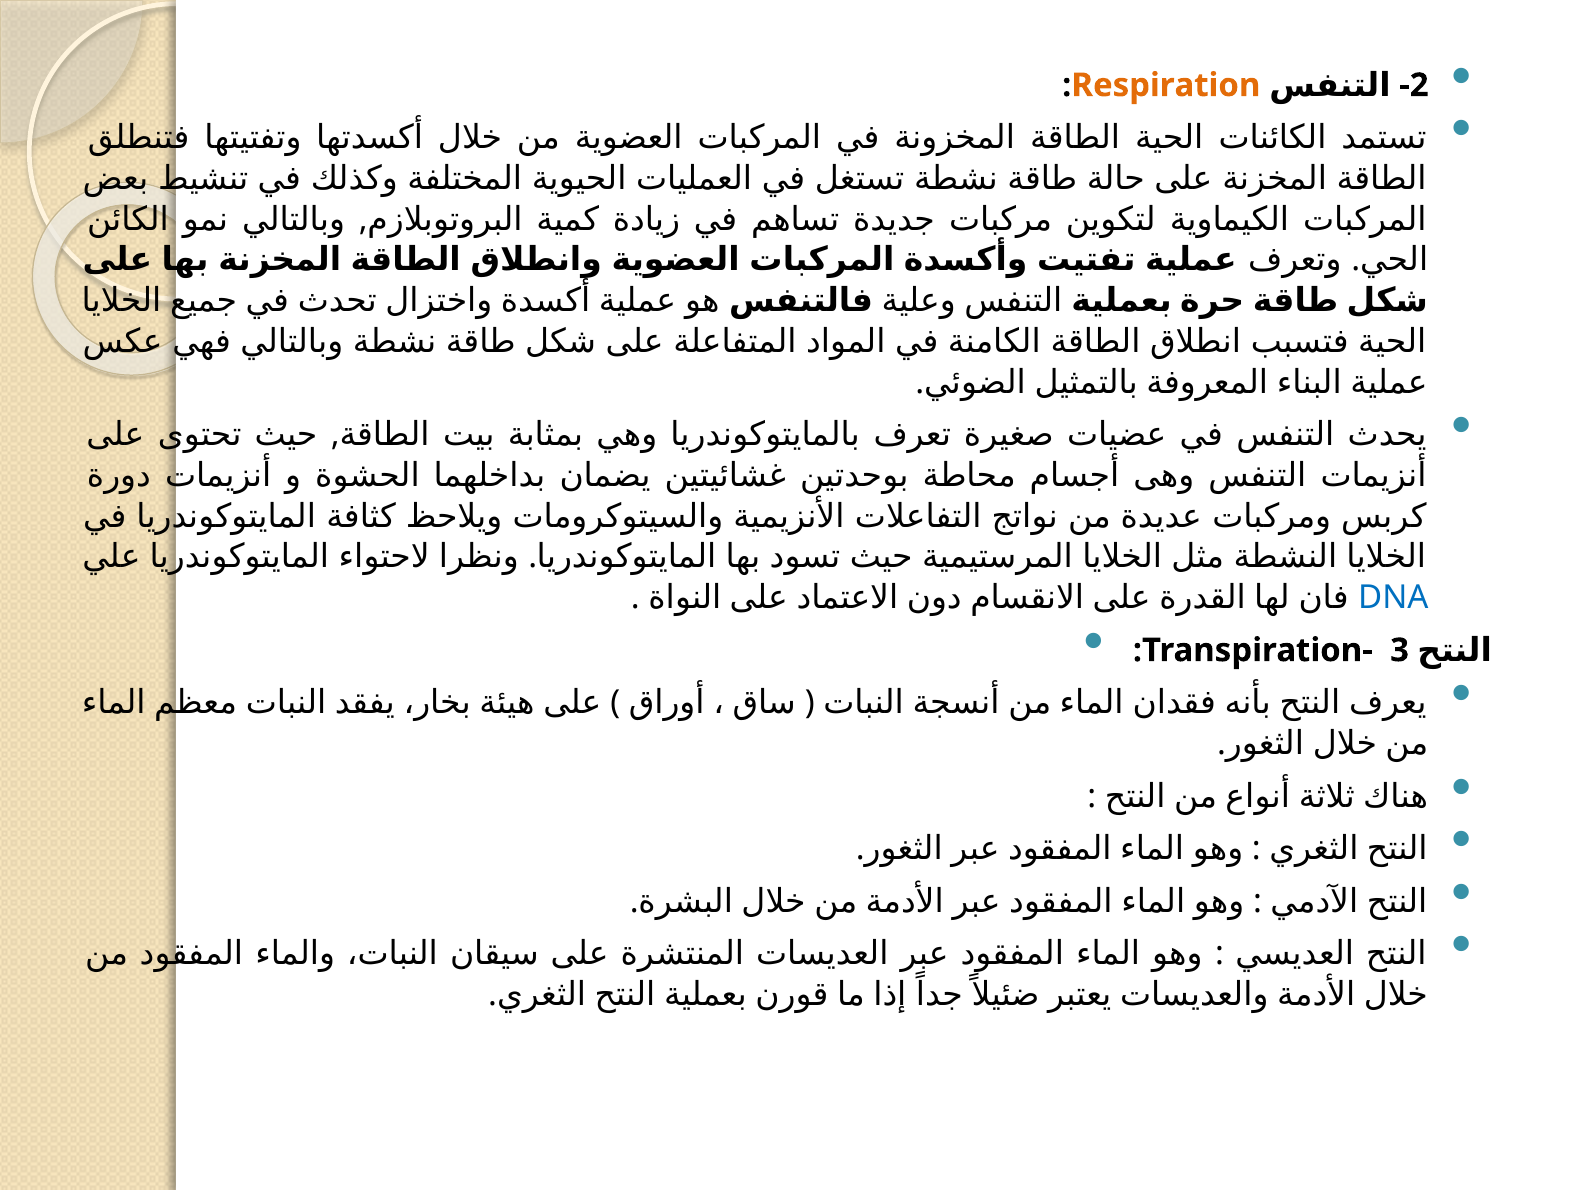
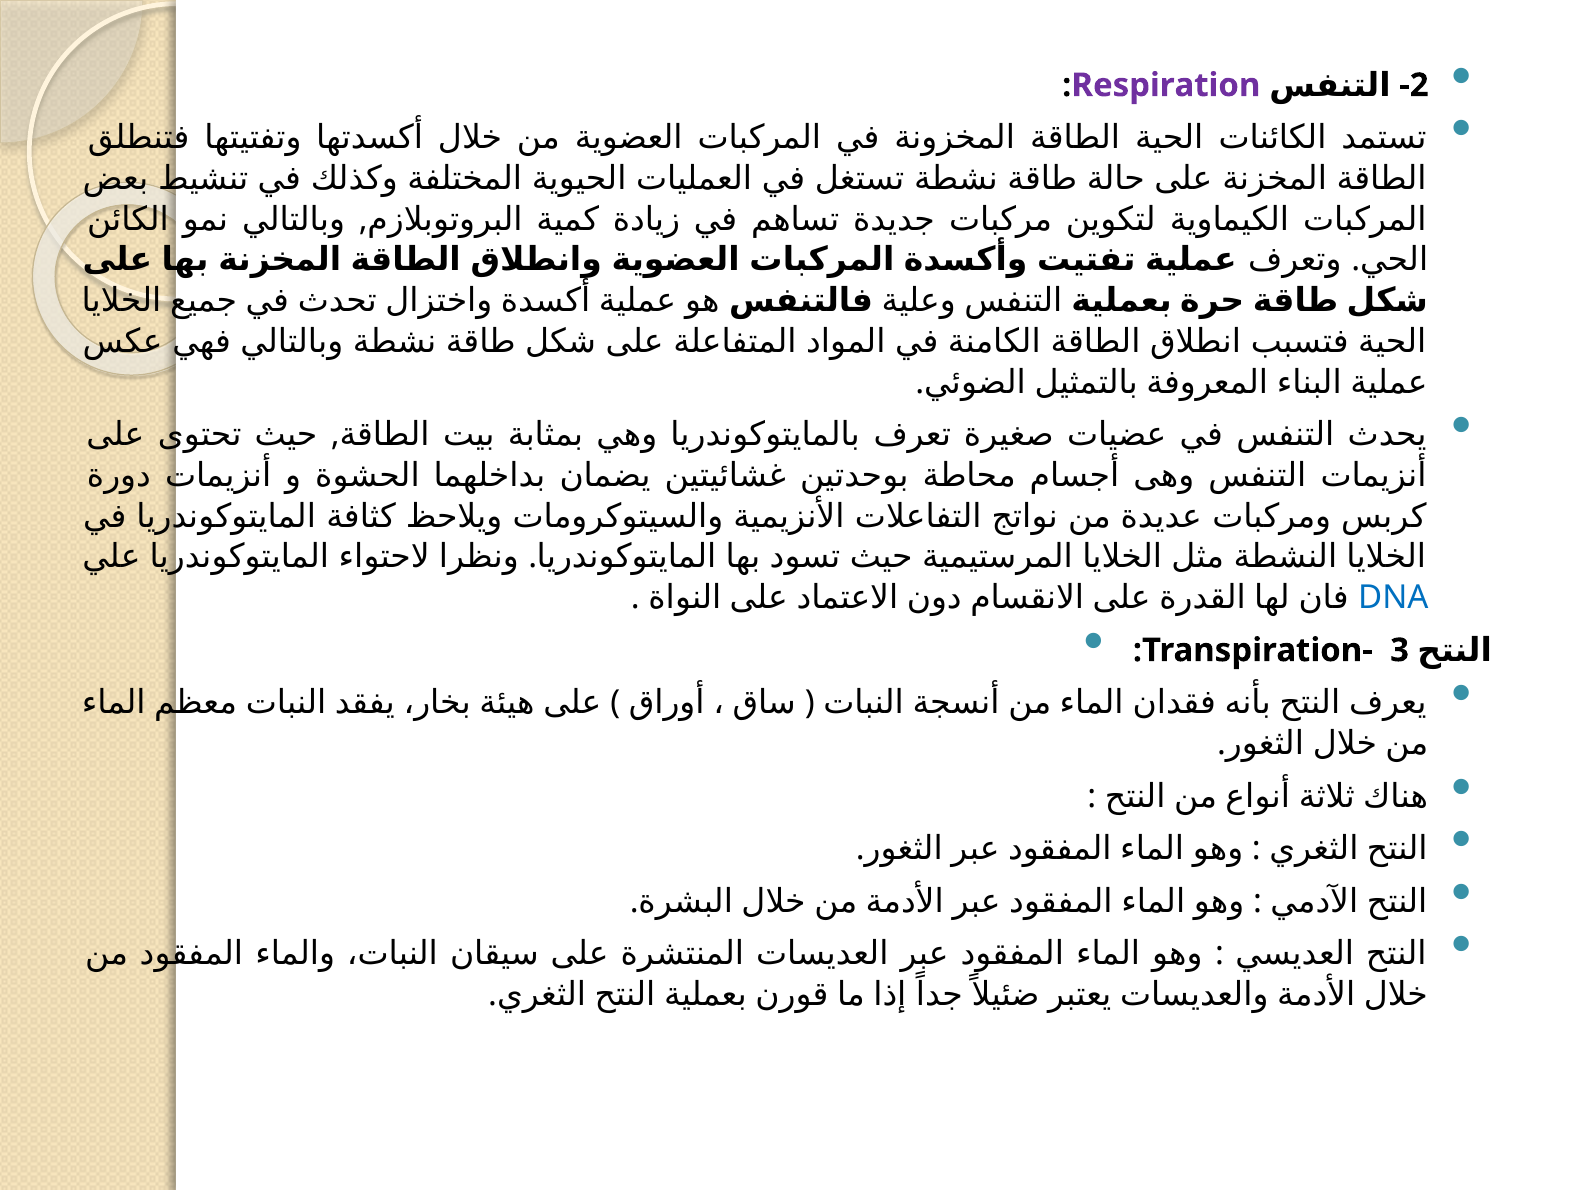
Respiration colour: orange -> purple
